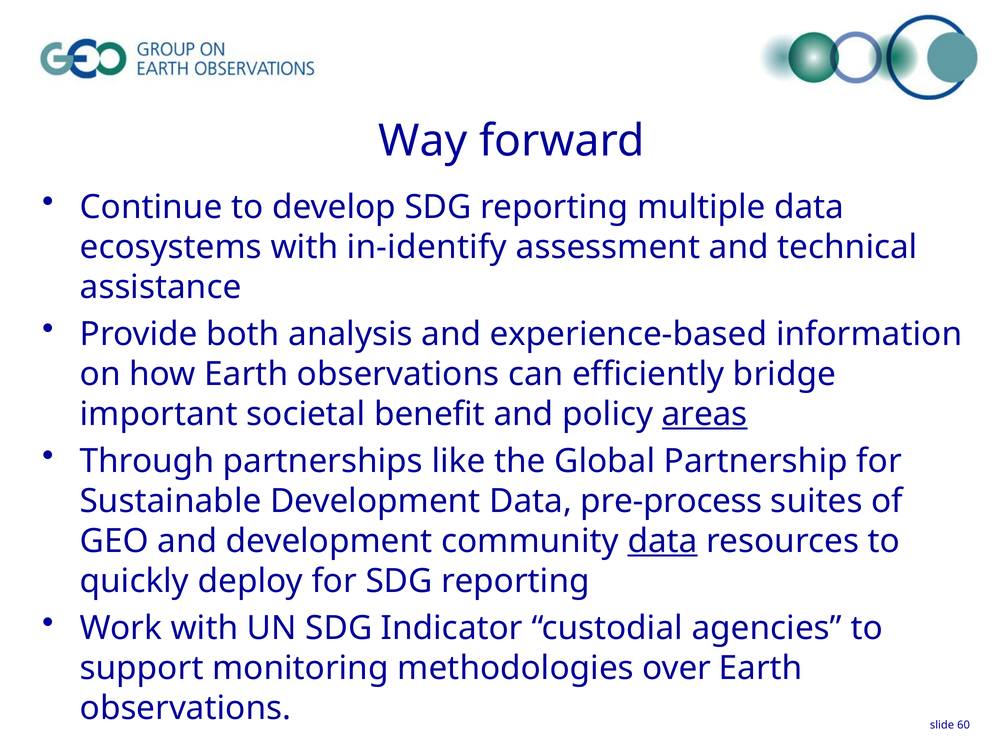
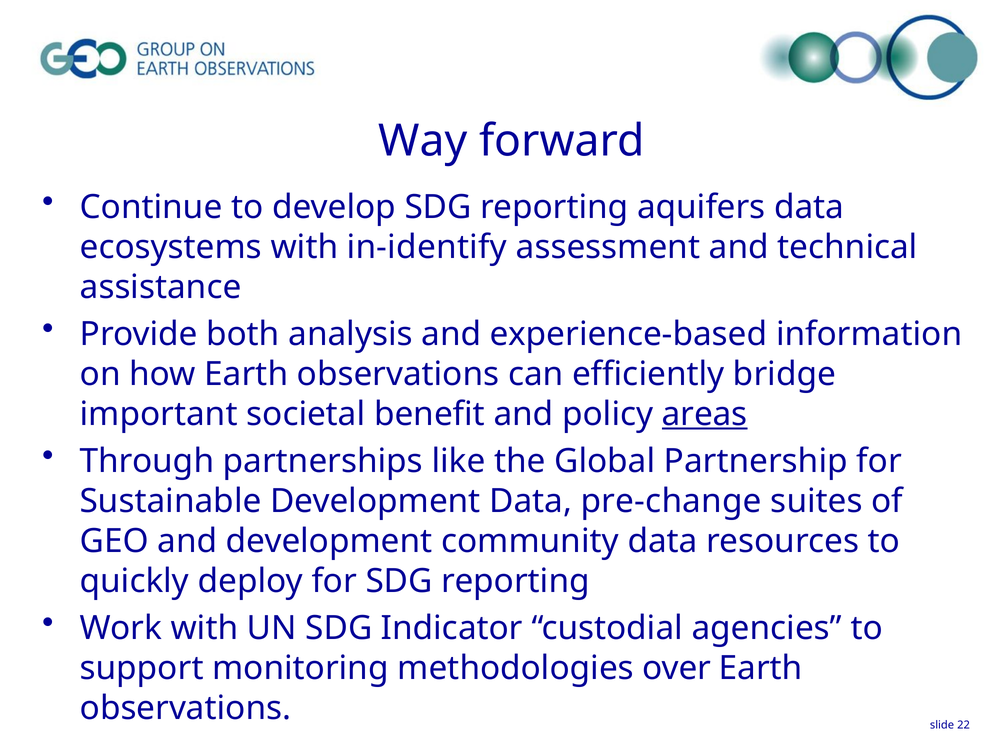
multiple: multiple -> aquifers
pre-process: pre-process -> pre-change
data at (663, 541) underline: present -> none
60: 60 -> 22
